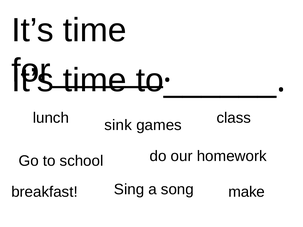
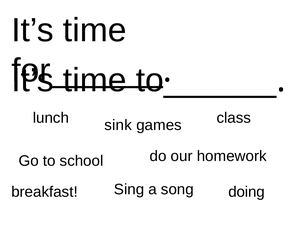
make: make -> doing
